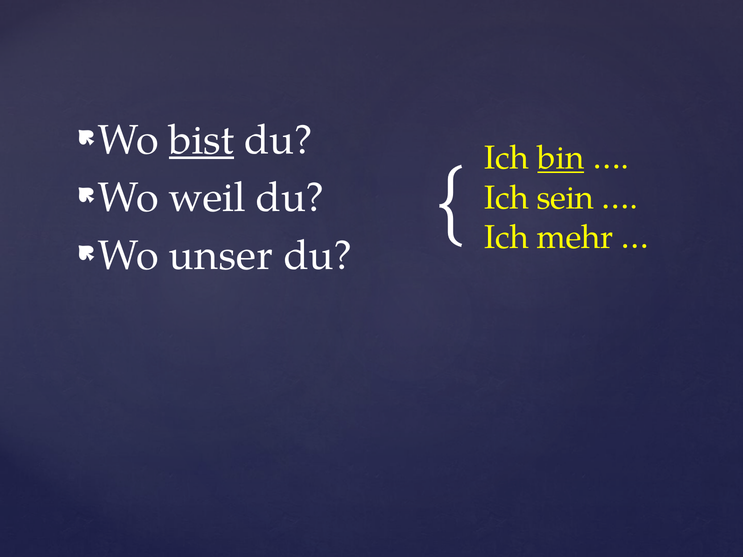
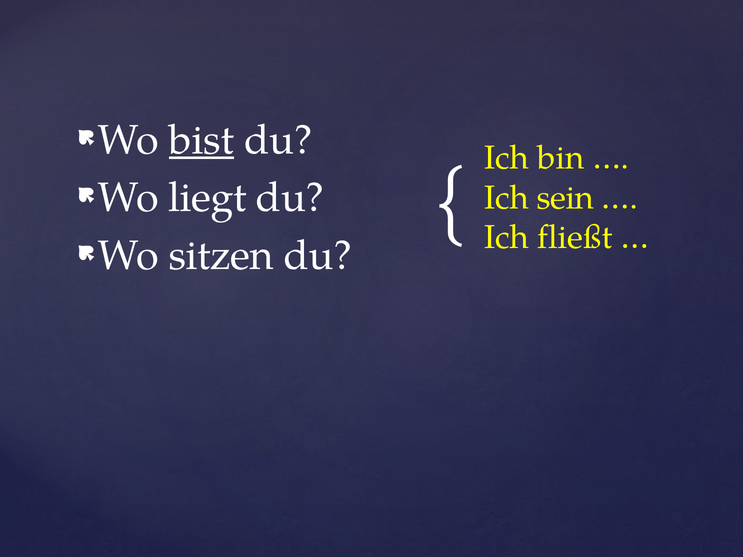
bin underline: present -> none
weil: weil -> liegt
mehr: mehr -> fließt
unser: unser -> sitzen
